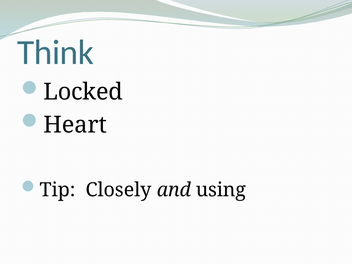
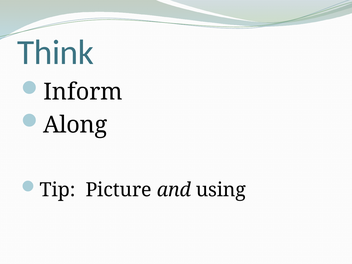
Locked: Locked -> Inform
Heart: Heart -> Along
Closely: Closely -> Picture
